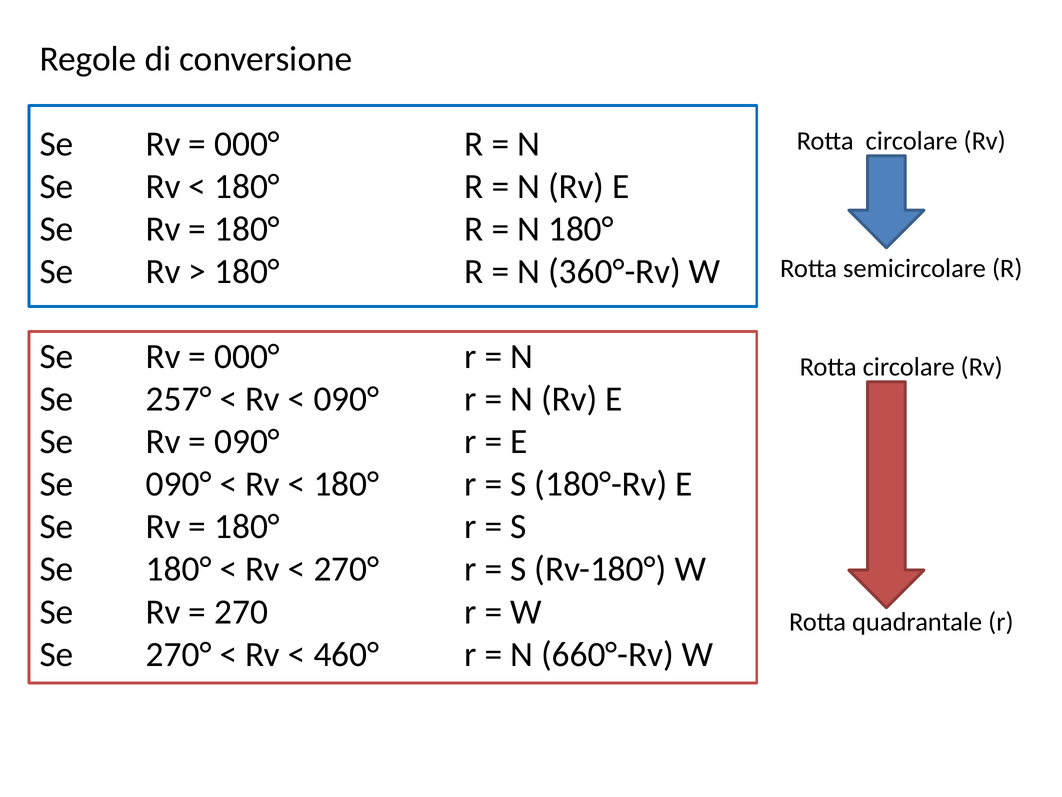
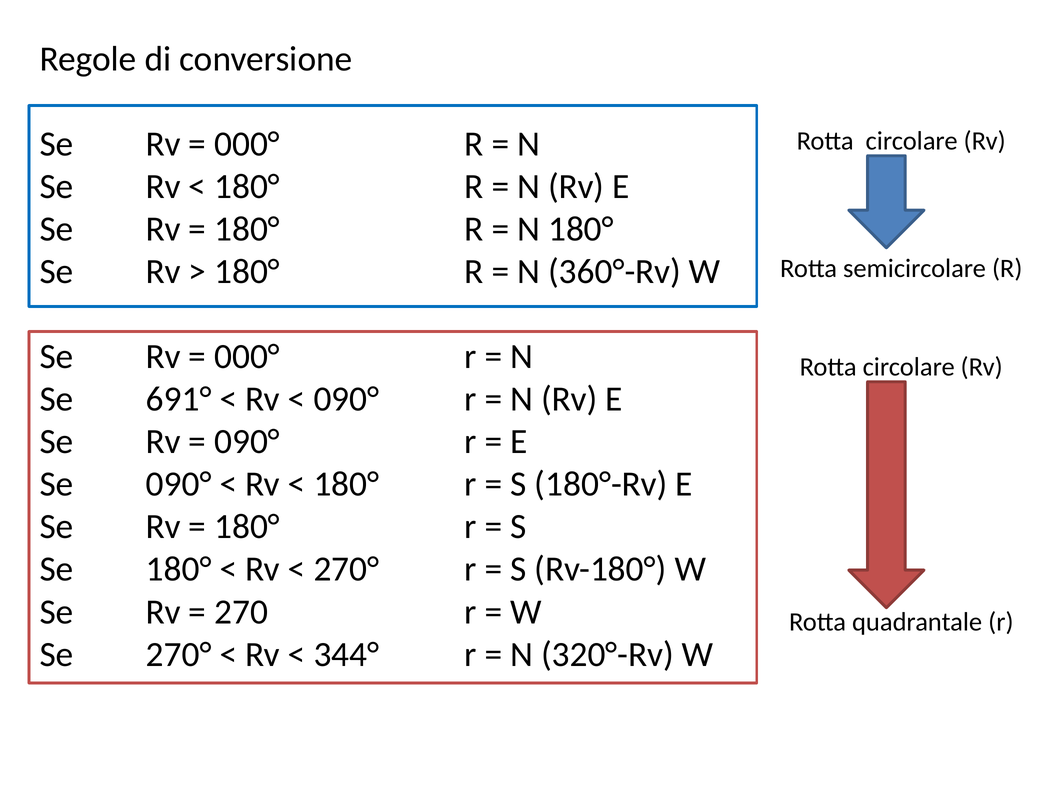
257°: 257° -> 691°
460°: 460° -> 344°
660°-Rv: 660°-Rv -> 320°-Rv
